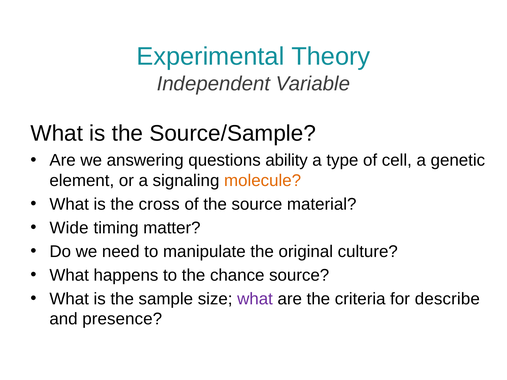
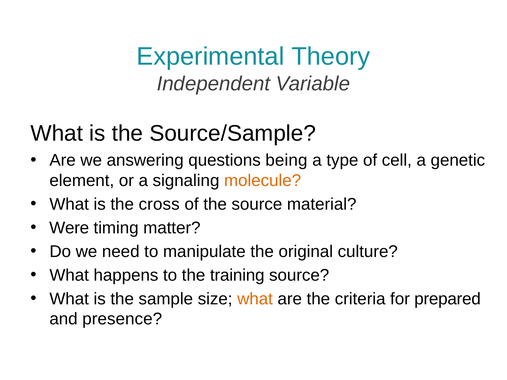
ability: ability -> being
Wide: Wide -> Were
chance: chance -> training
what at (255, 299) colour: purple -> orange
describe: describe -> prepared
